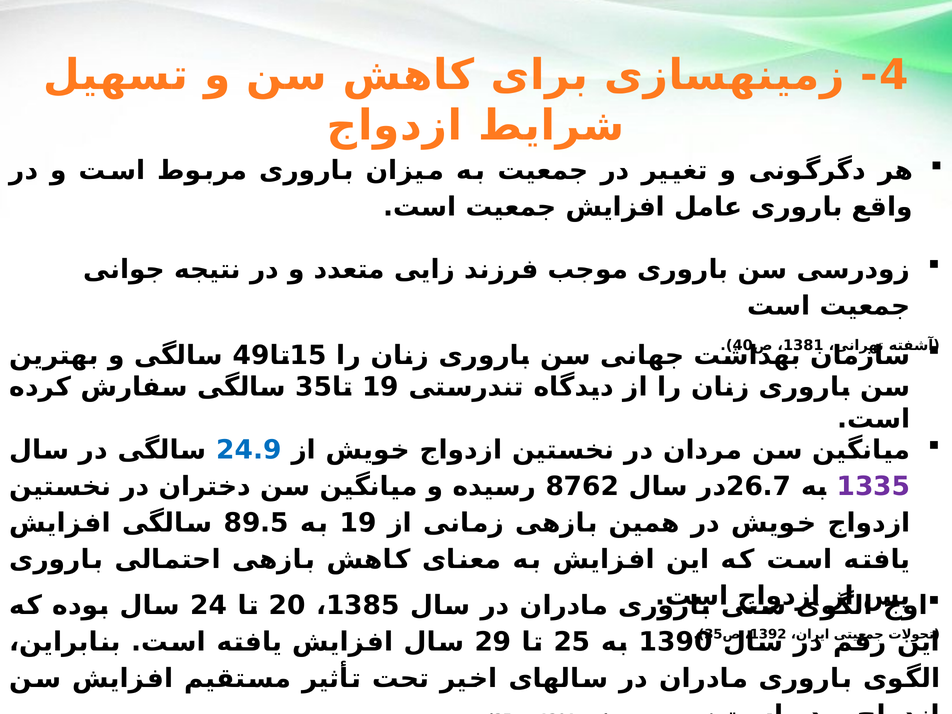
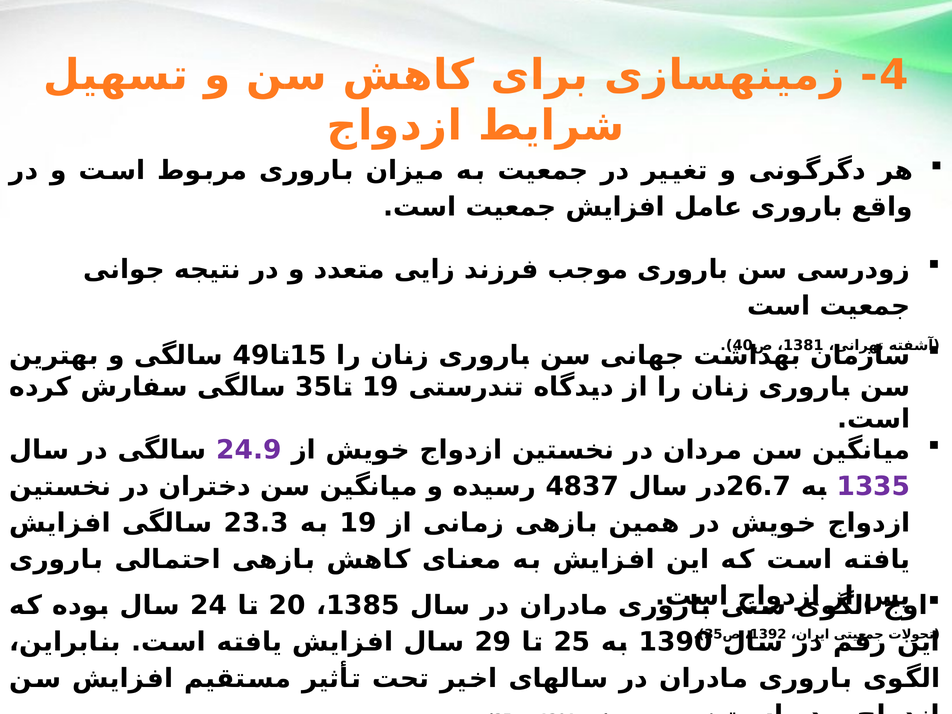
24.9 colour: blue -> purple
8762: 8762 -> 4837
89.5: 89.5 -> 23.3
